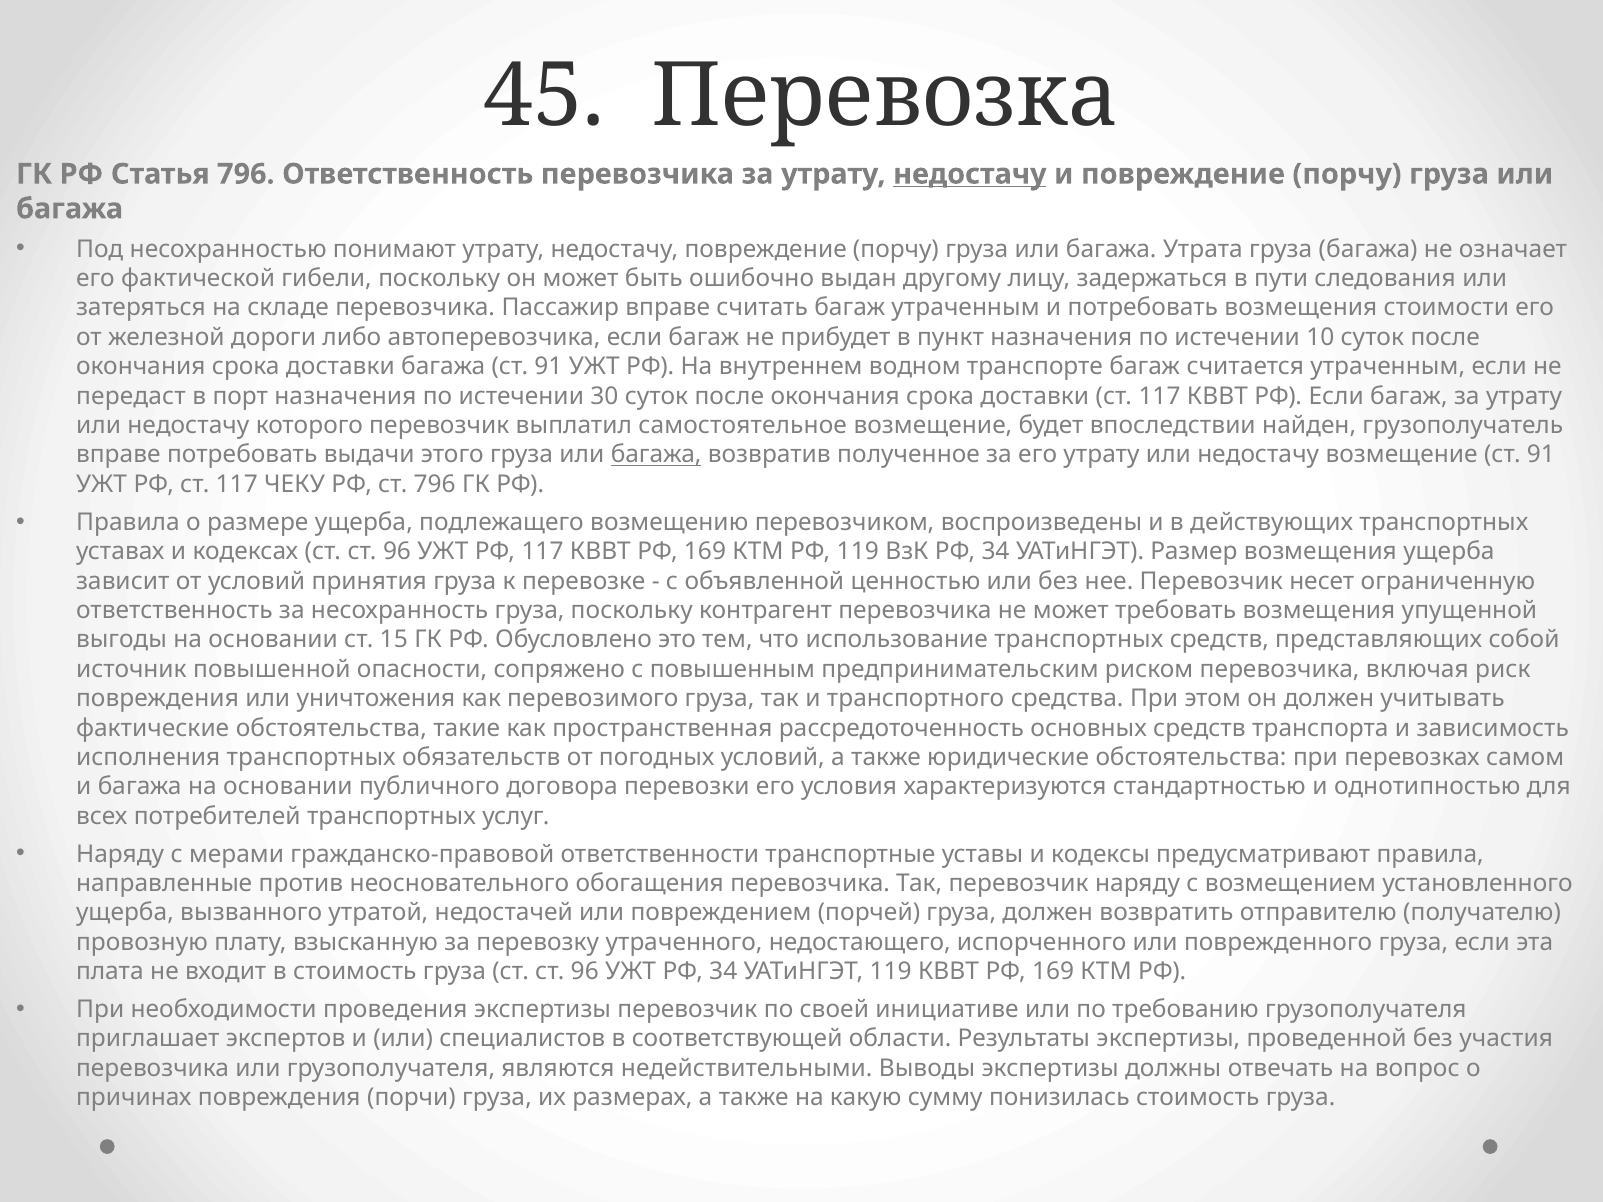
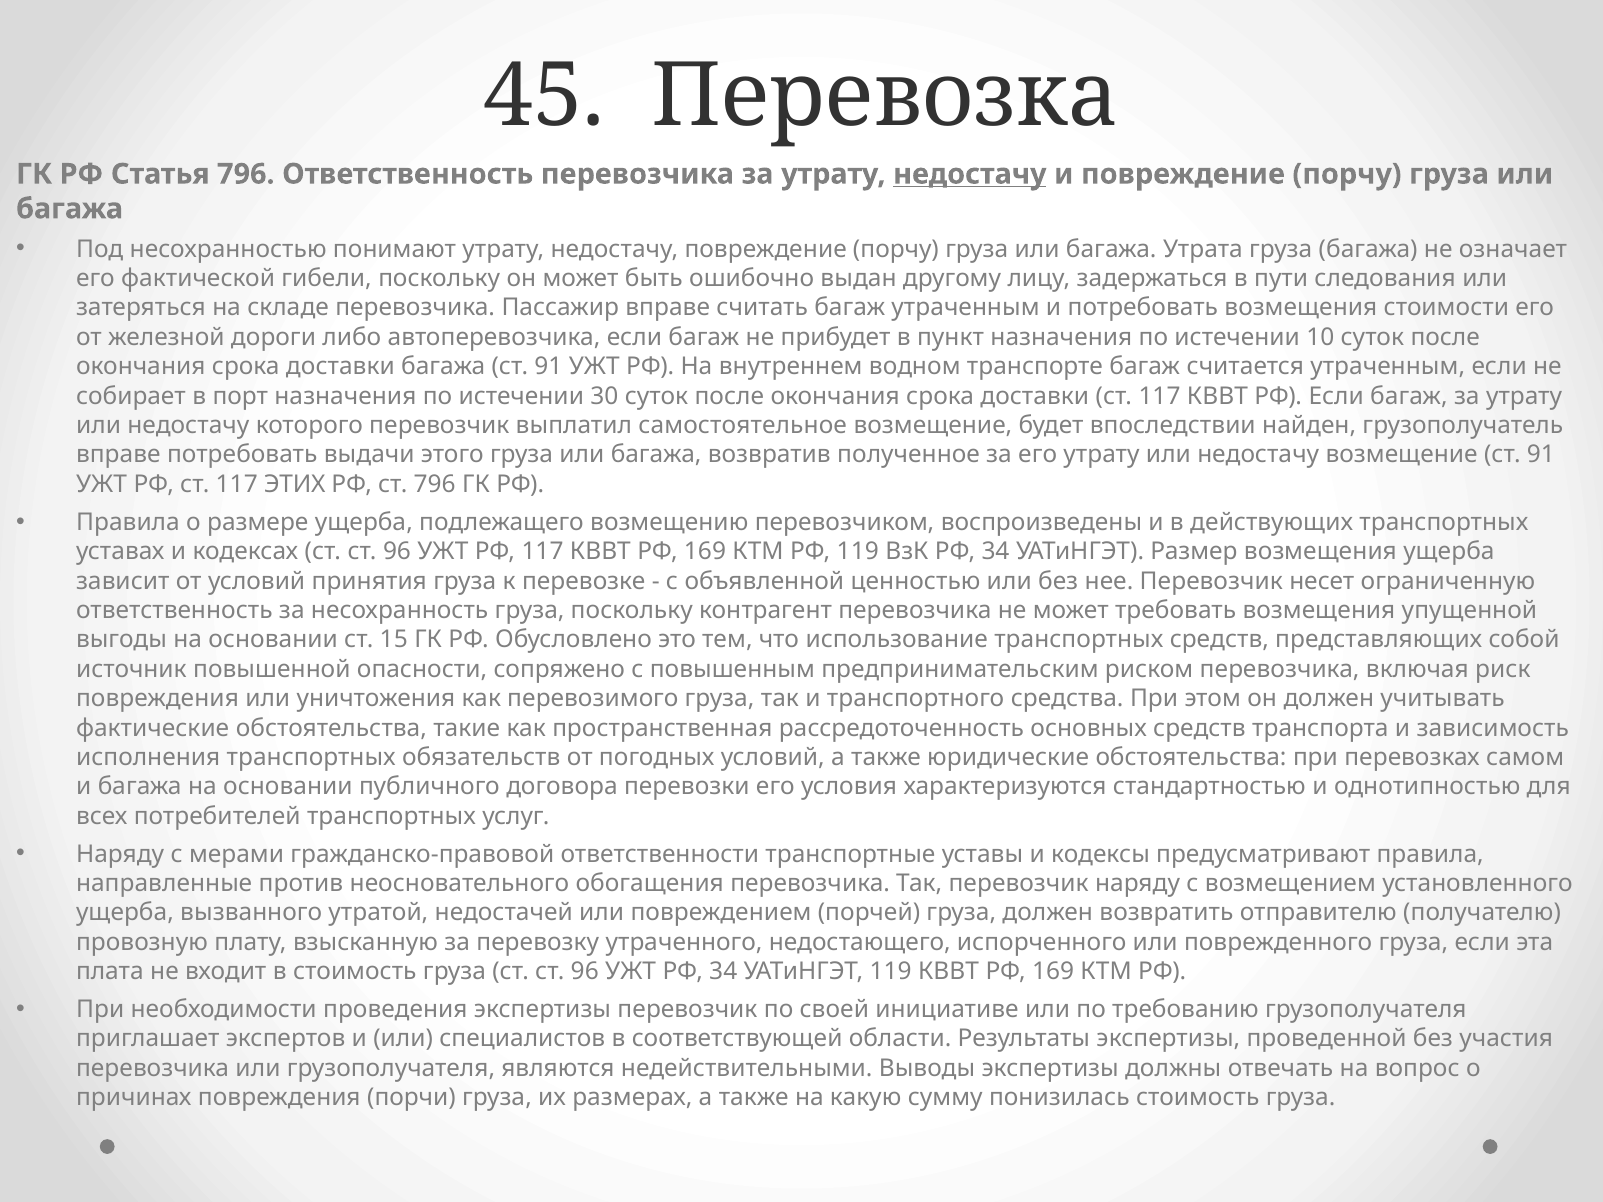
передаст: передаст -> собирает
багажа at (656, 455) underline: present -> none
ЧЕКУ: ЧЕКУ -> ЭТИХ
